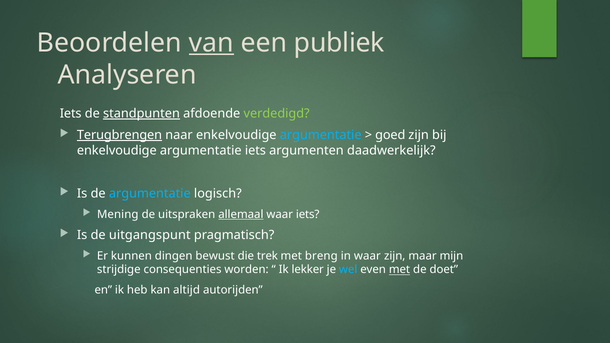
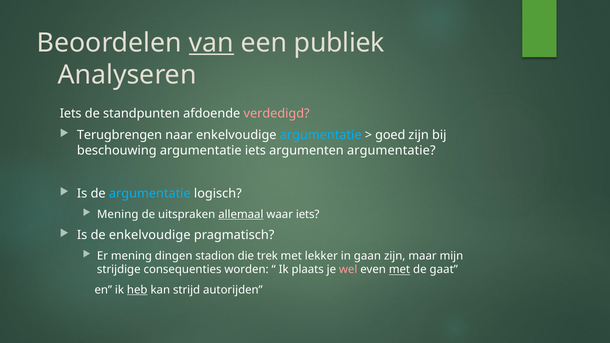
standpunten underline: present -> none
verdedigd colour: light green -> pink
Terugbrengen underline: present -> none
enkelvoudige at (117, 150): enkelvoudige -> beschouwing
argumenten daadwerkelijk: daadwerkelijk -> argumentatie
de uitgangspunt: uitgangspunt -> enkelvoudige
Er kunnen: kunnen -> mening
bewust: bewust -> stadion
breng: breng -> lekker
in waar: waar -> gaan
lekker: lekker -> plaats
wel colour: light blue -> pink
doet: doet -> gaat
heb underline: none -> present
altijd: altijd -> strijd
